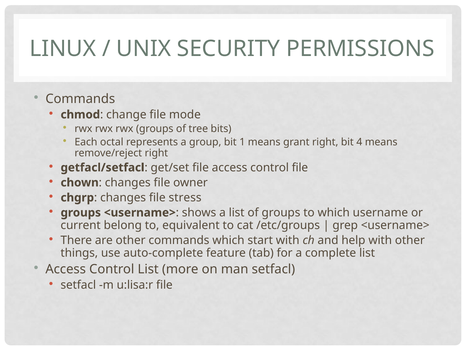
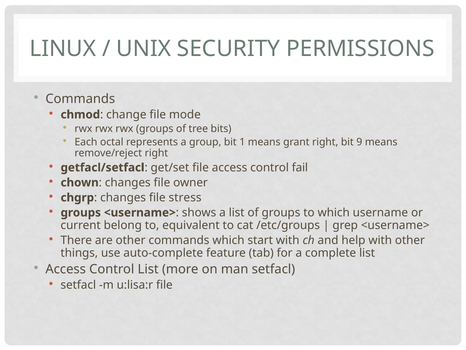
4: 4 -> 9
control file: file -> fail
